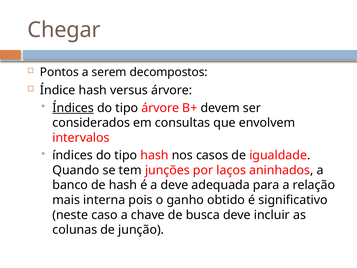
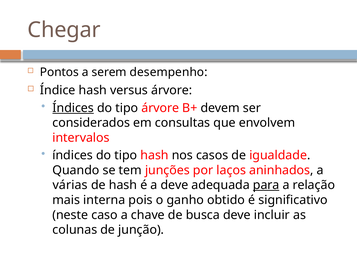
decompostos: decompostos -> desempenho
banco: banco -> várias
para underline: none -> present
